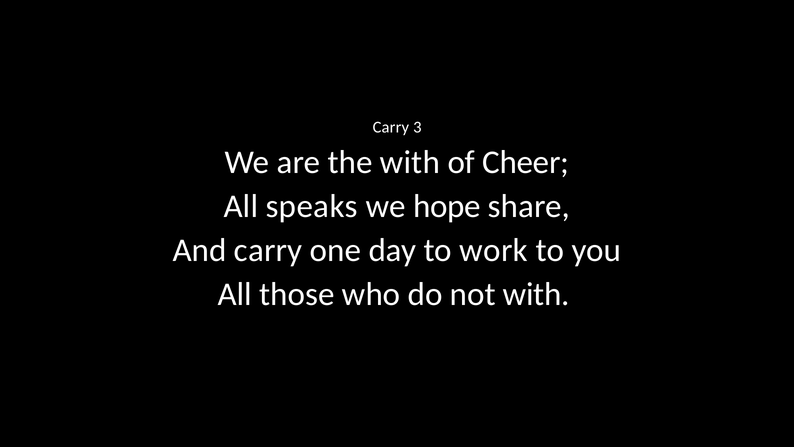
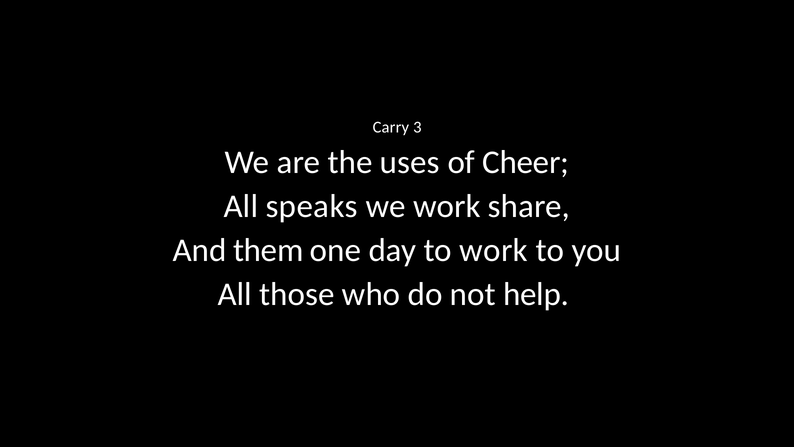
the with: with -> uses
we hope: hope -> work
And carry: carry -> them
not with: with -> help
